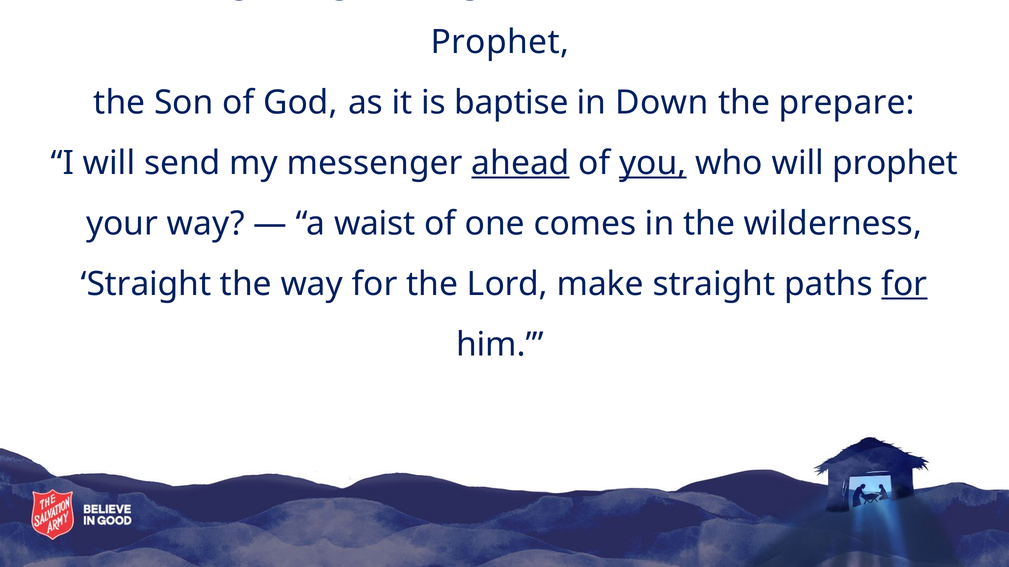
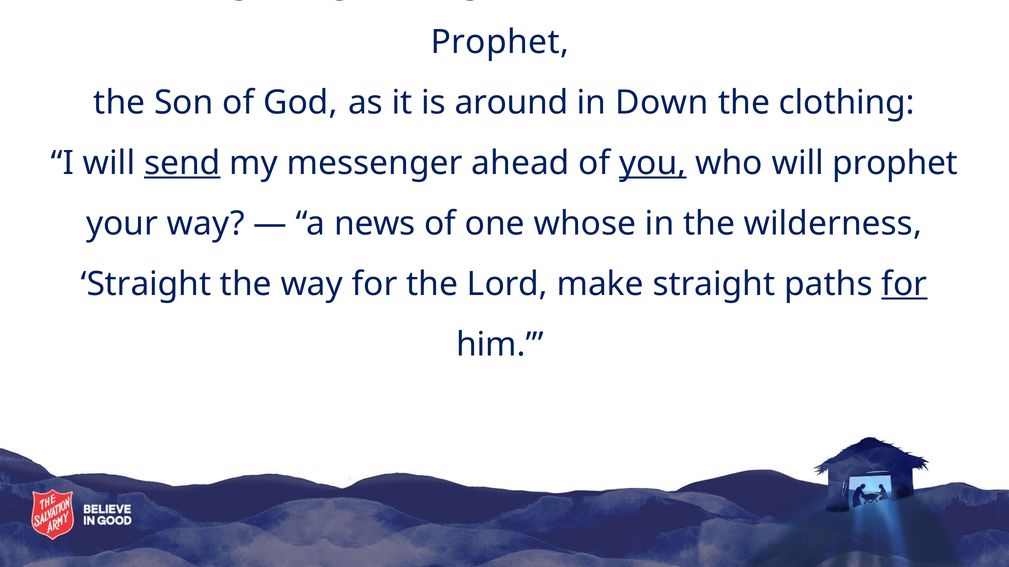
baptise: baptise -> around
prepare: prepare -> clothing
send underline: none -> present
ahead underline: present -> none
a waist: waist -> news
comes: comes -> whose
